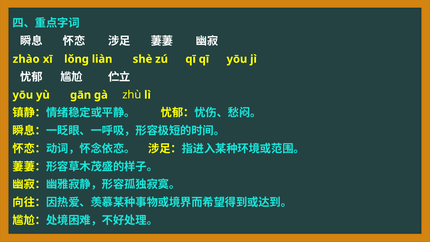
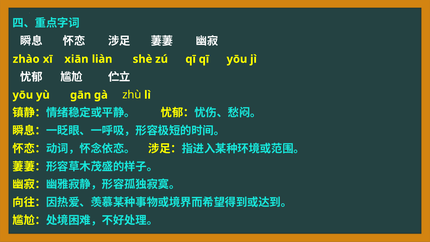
lǒng: lǒng -> xiān
